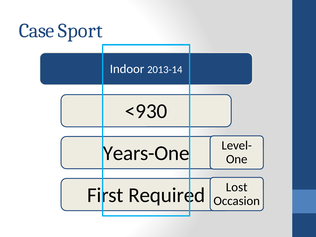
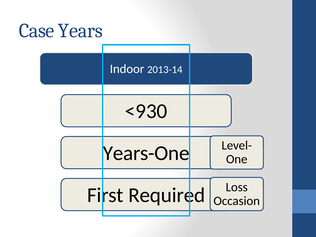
Sport: Sport -> Years
Lost: Lost -> Loss
